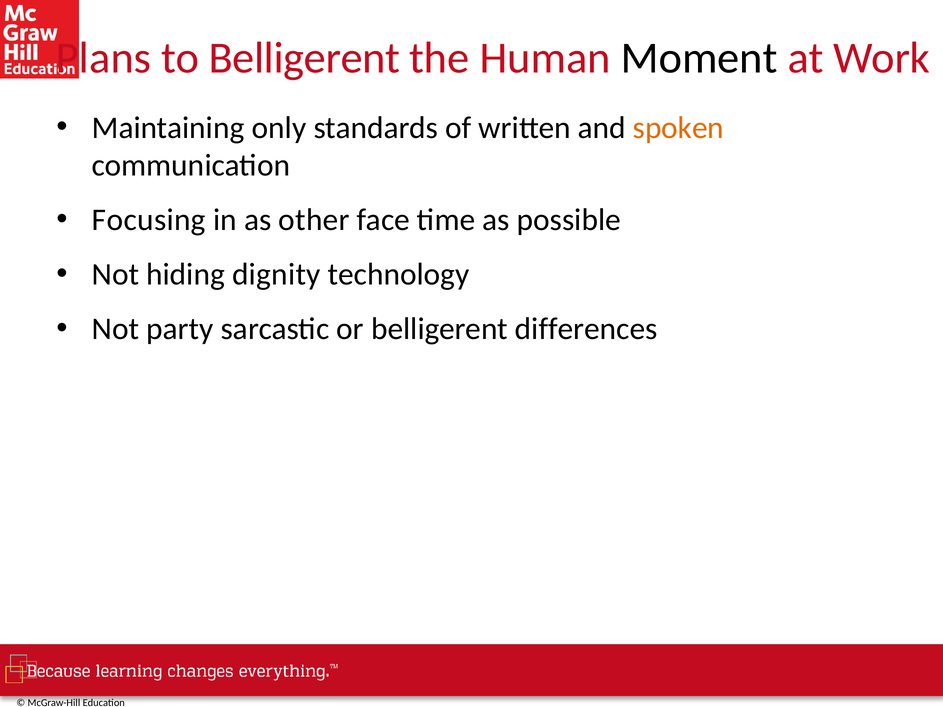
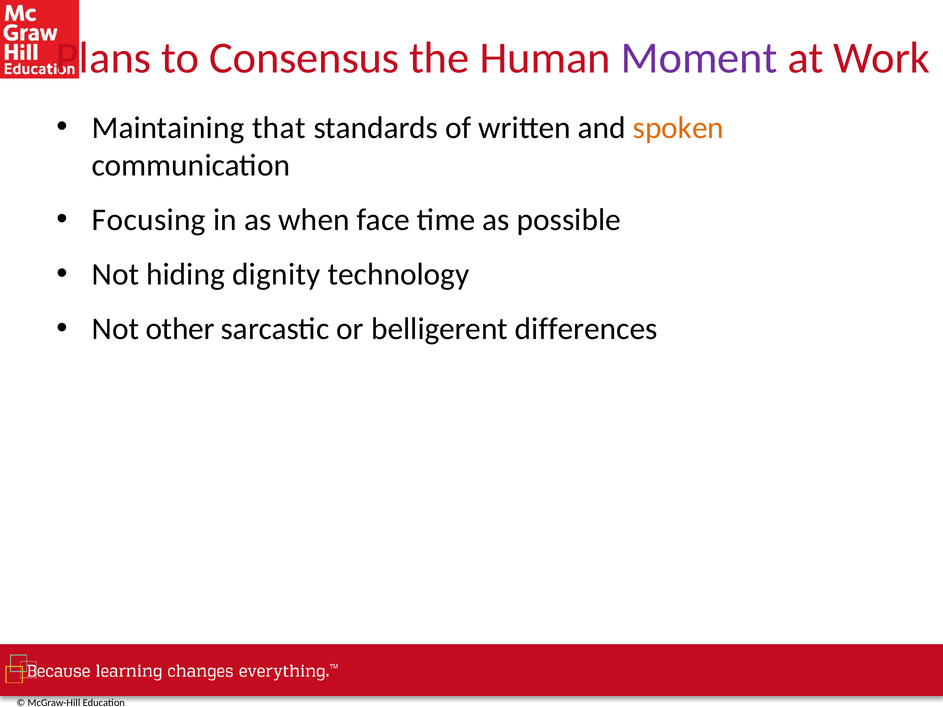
to Belligerent: Belligerent -> Consensus
Moment colour: black -> purple
only: only -> that
other: other -> when
party: party -> other
